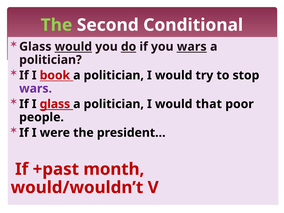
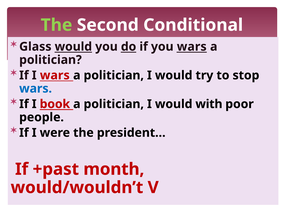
I book: book -> wars
wars at (36, 89) colour: purple -> blue
I glass: glass -> book
that: that -> with
